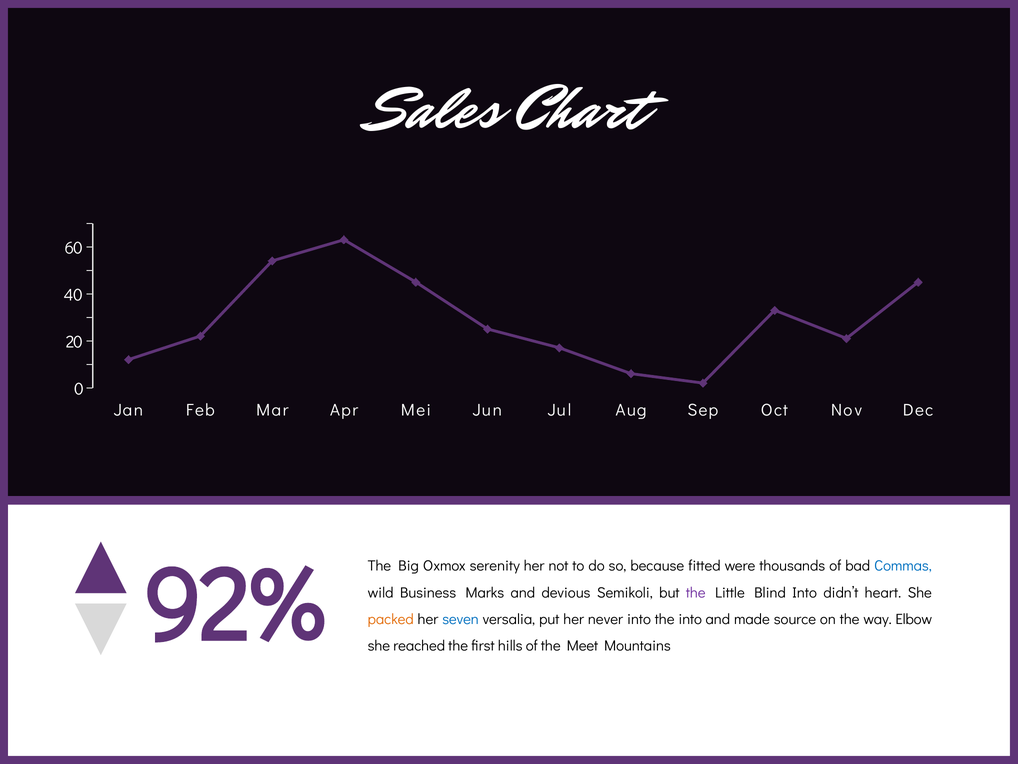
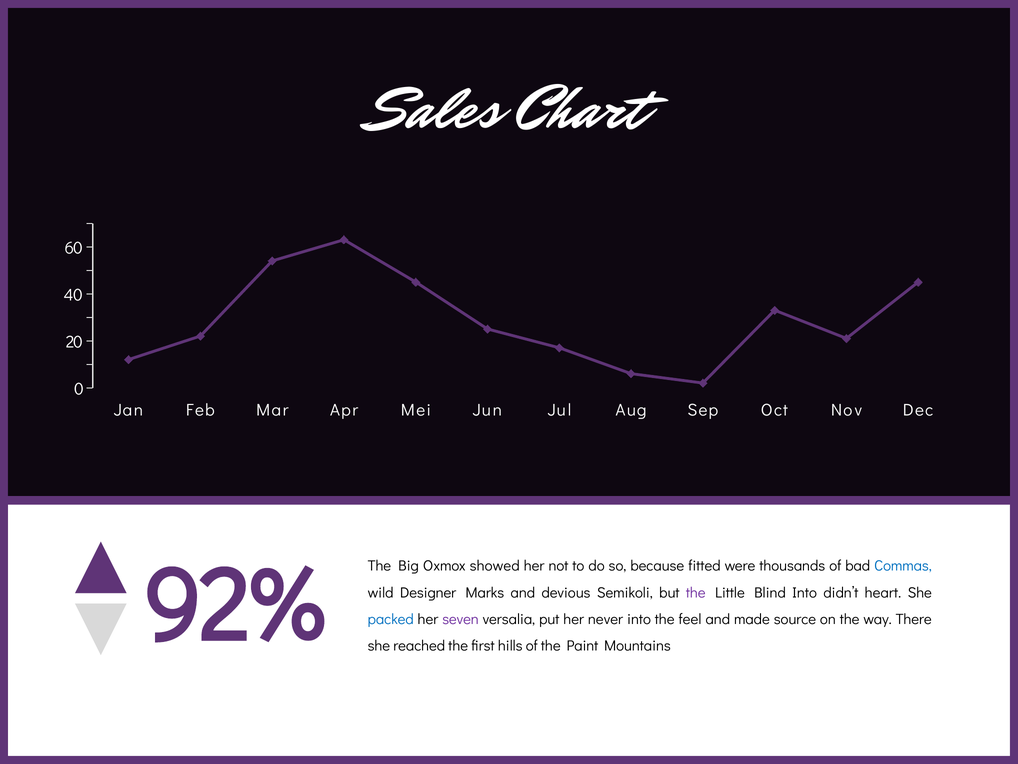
serenity: serenity -> showed
Business: Business -> Designer
packed colour: orange -> blue
seven colour: blue -> purple
the into: into -> feel
Elbow: Elbow -> There
Meet: Meet -> Paint
